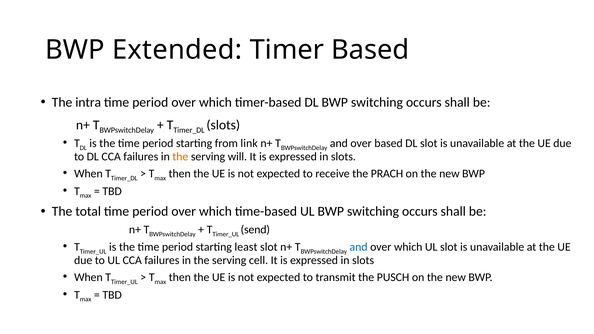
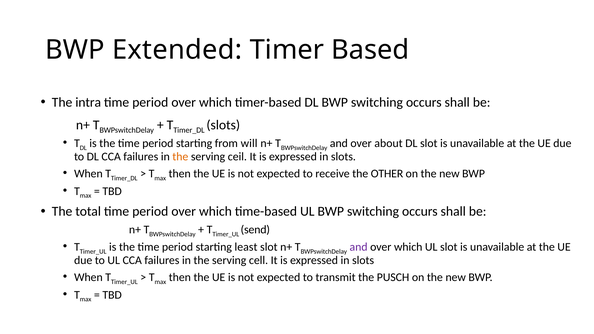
link: link -> will
over based: based -> about
will: will -> ceil
PRACH: PRACH -> OTHER
and at (359, 247) colour: blue -> purple
